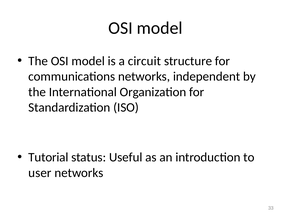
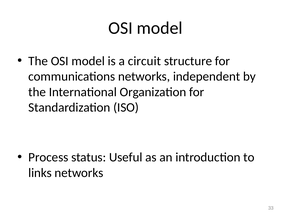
Tutorial: Tutorial -> Process
user: user -> links
